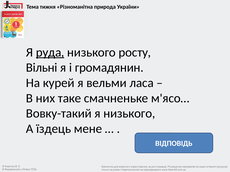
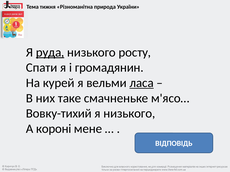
Вільні: Вільні -> Спати
ласа underline: none -> present
Вовку-такий: Вовку-такий -> Вовку-тихий
їздець: їздець -> короні
